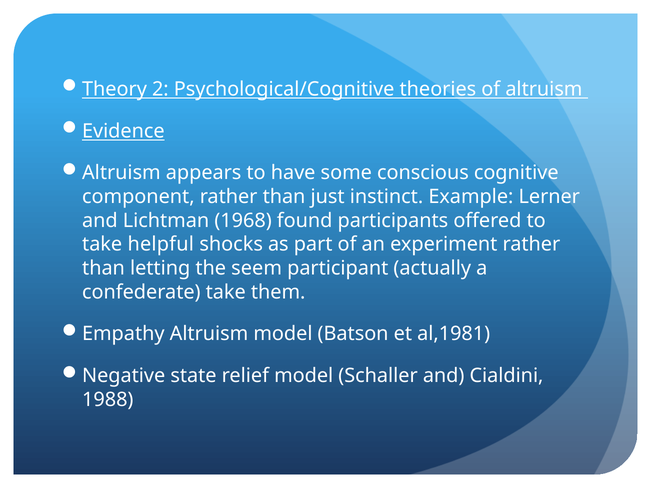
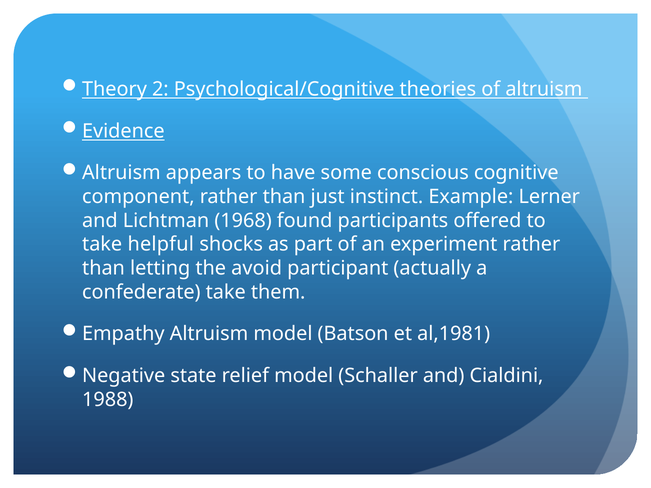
seem: seem -> avoid
